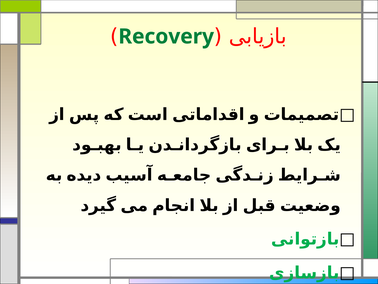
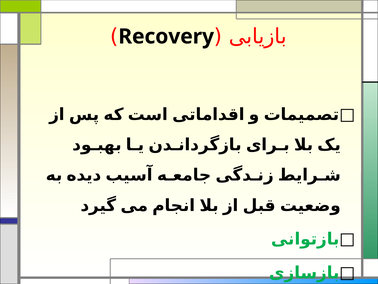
Recovery colour: green -> black
